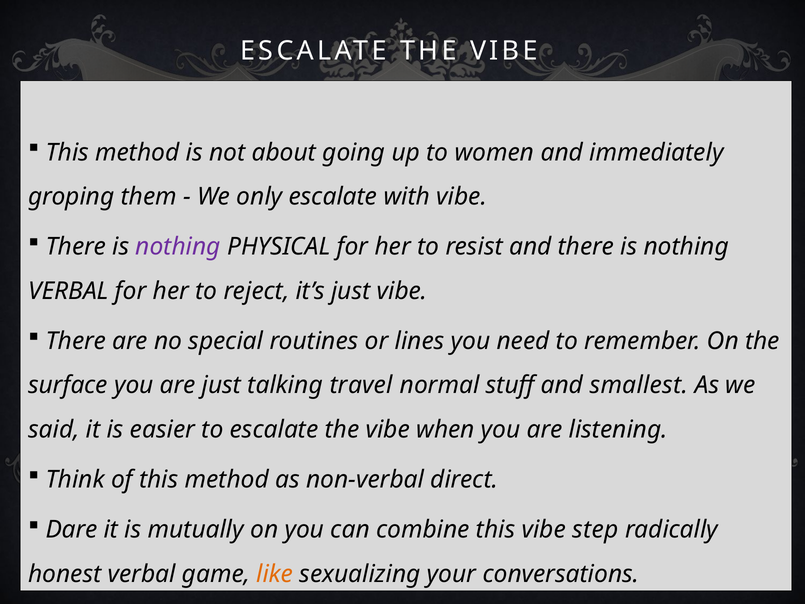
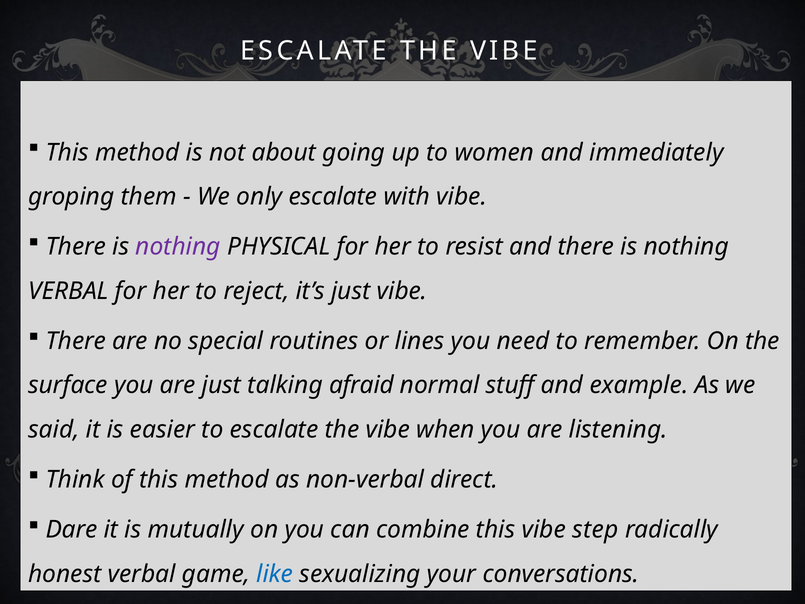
travel: travel -> afraid
smallest: smallest -> example
like colour: orange -> blue
